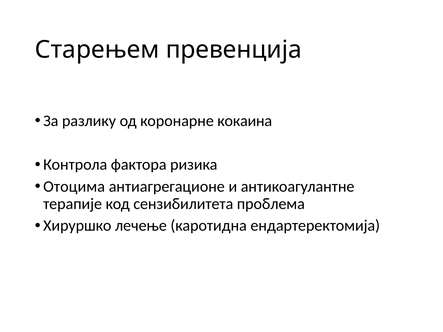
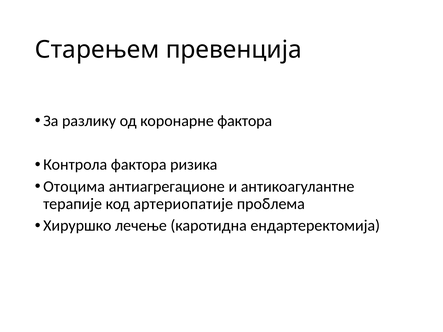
коронарне кокаина: кокаина -> фактора
сензибилитета: сензибилитета -> артериопатије
